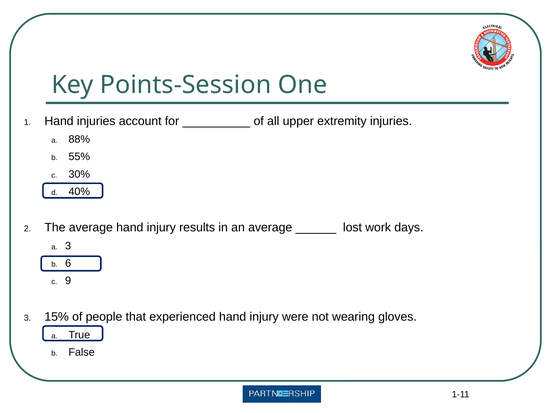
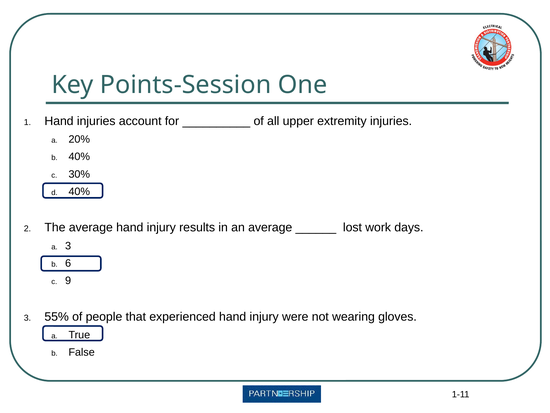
88%: 88% -> 20%
55% at (79, 157): 55% -> 40%
15%: 15% -> 55%
